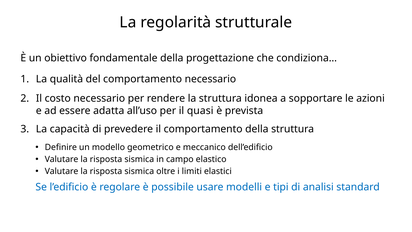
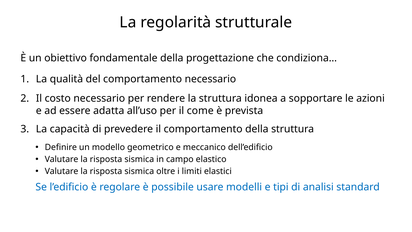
quasi: quasi -> come
